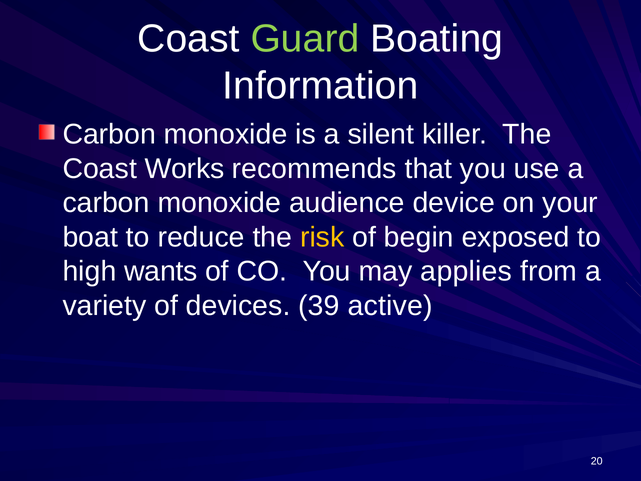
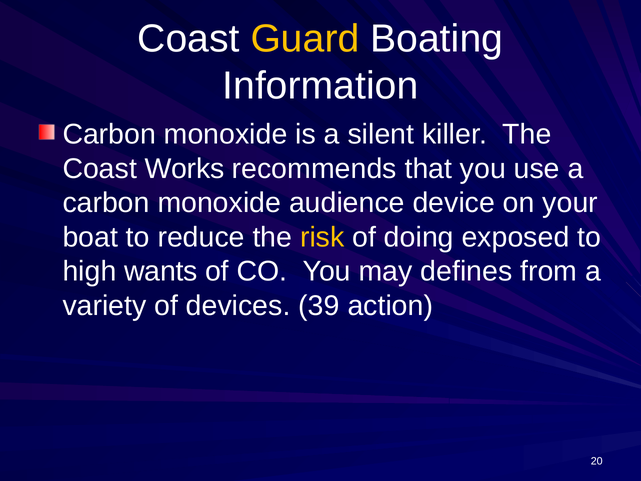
Guard colour: light green -> yellow
begin: begin -> doing
applies: applies -> defines
active: active -> action
